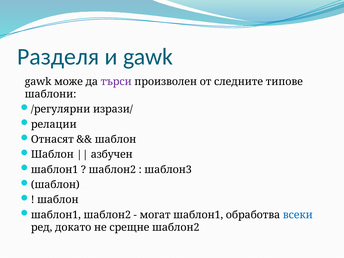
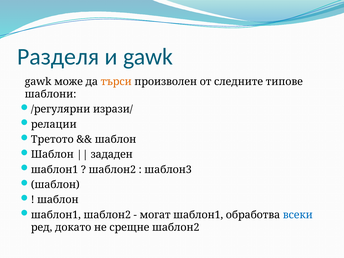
търси colour: purple -> orange
Отнасят: Отнасят -> Третото
азбучен: азбучен -> зададен
